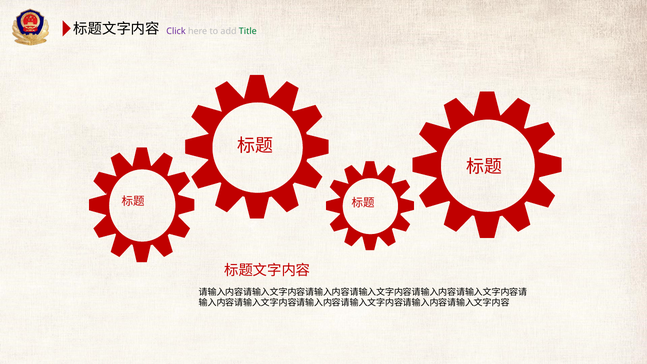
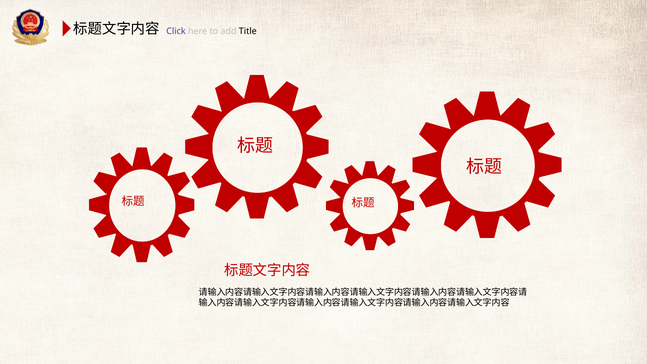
Title colour: green -> black
